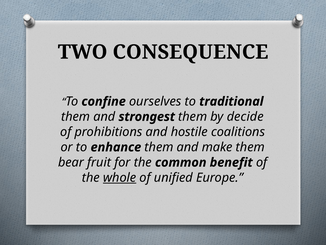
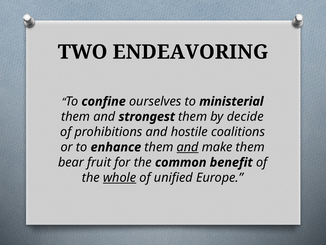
CONSEQUENCE: CONSEQUENCE -> ENDEAVORING
traditional: traditional -> ministerial
and at (188, 147) underline: none -> present
